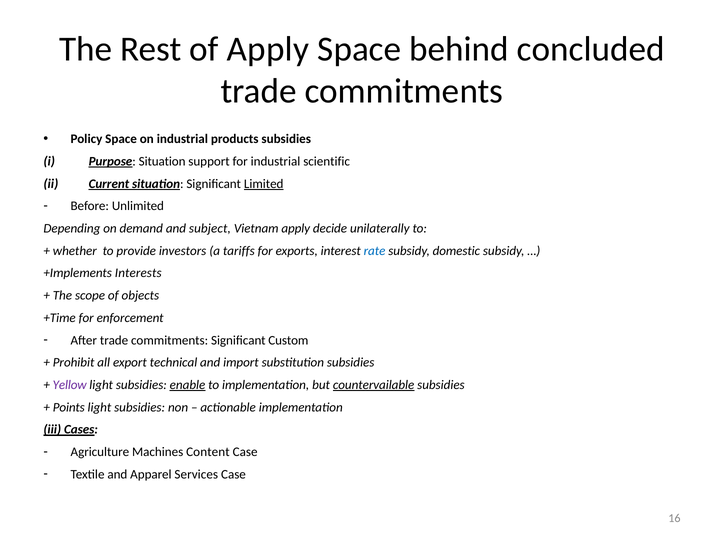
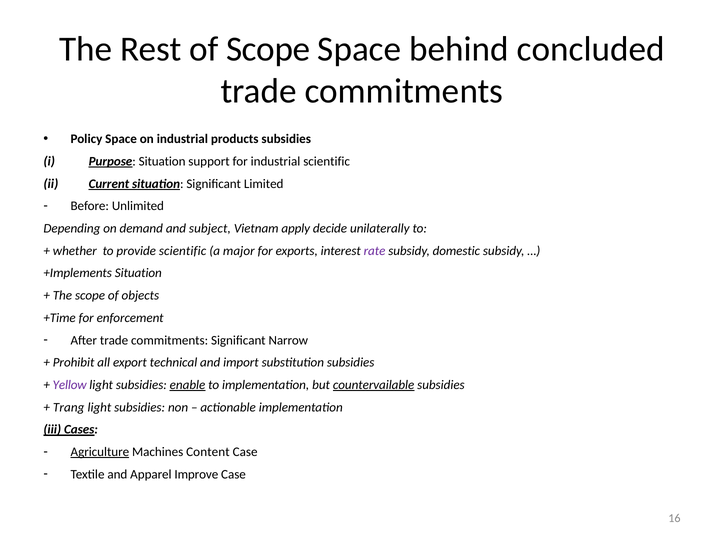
of Apply: Apply -> Scope
Limited underline: present -> none
provide investors: investors -> scientific
tariffs: tariffs -> major
rate colour: blue -> purple
+Implements Interests: Interests -> Situation
Custom: Custom -> Narrow
Points: Points -> Trang
Agriculture underline: none -> present
Services: Services -> Improve
